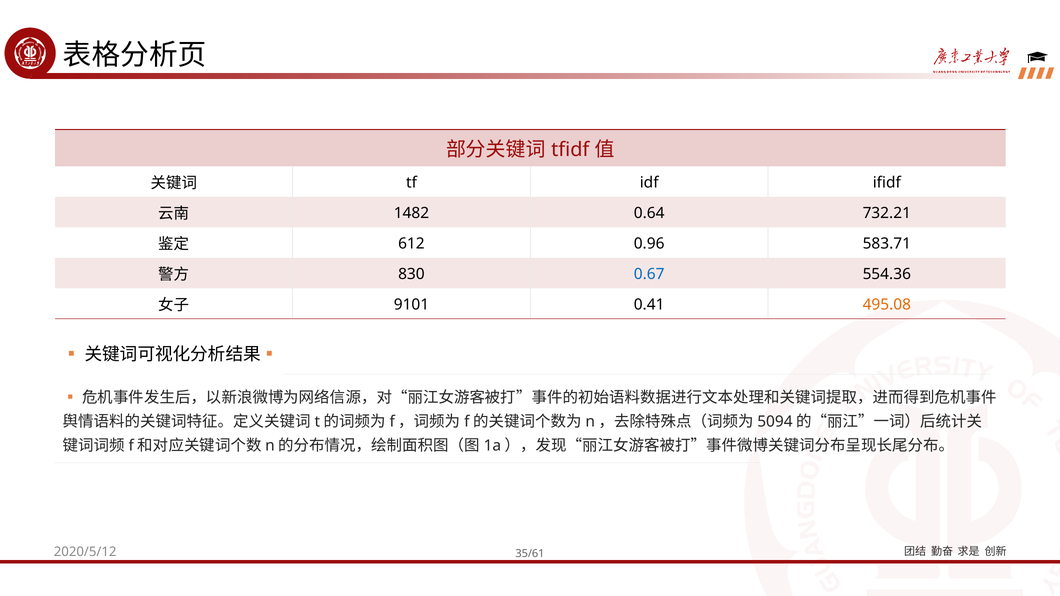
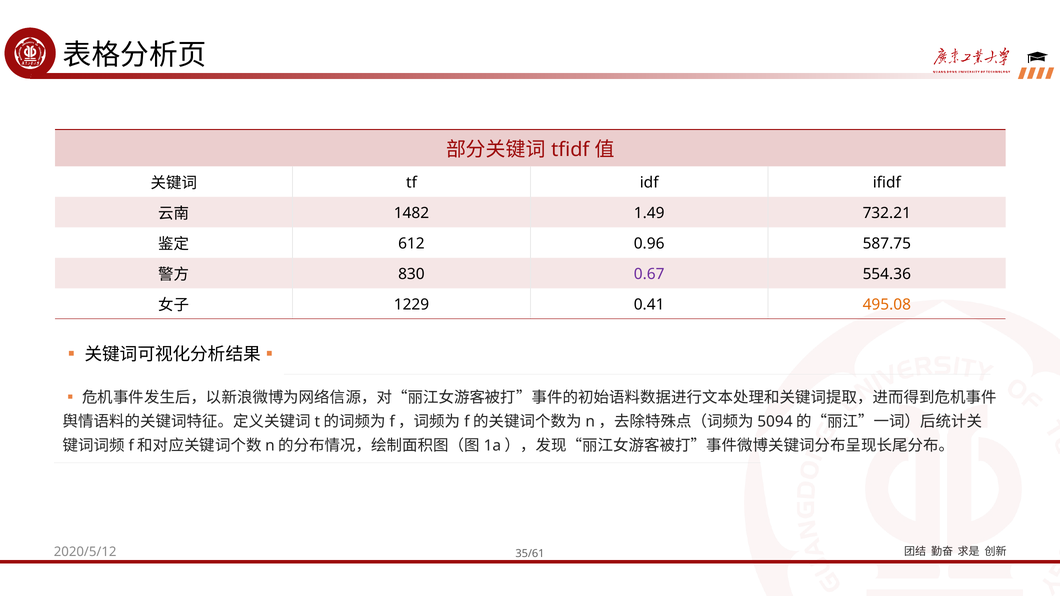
0.64: 0.64 -> 1.49
583.71: 583.71 -> 587.75
0.67 colour: blue -> purple
9101: 9101 -> 1229
